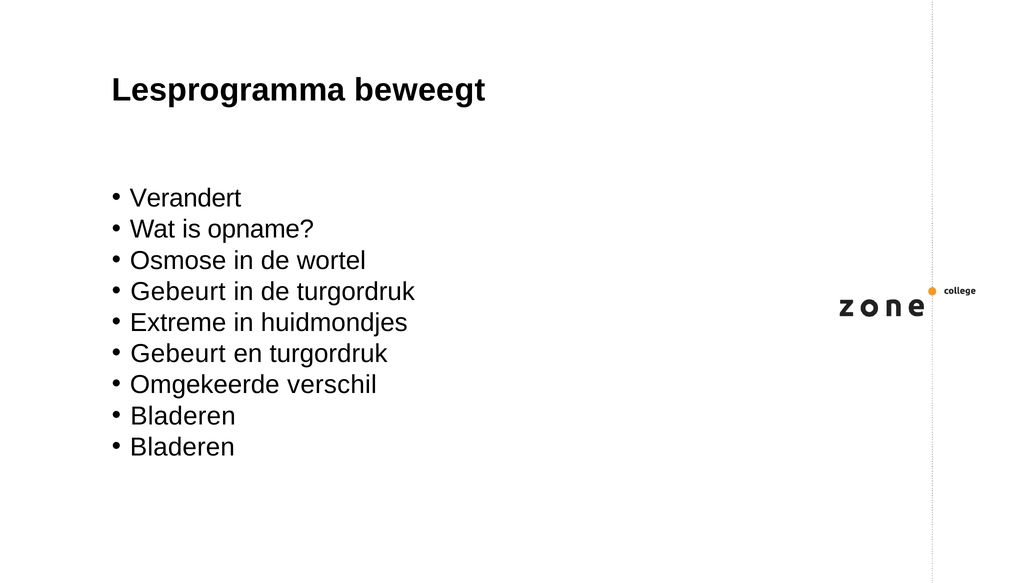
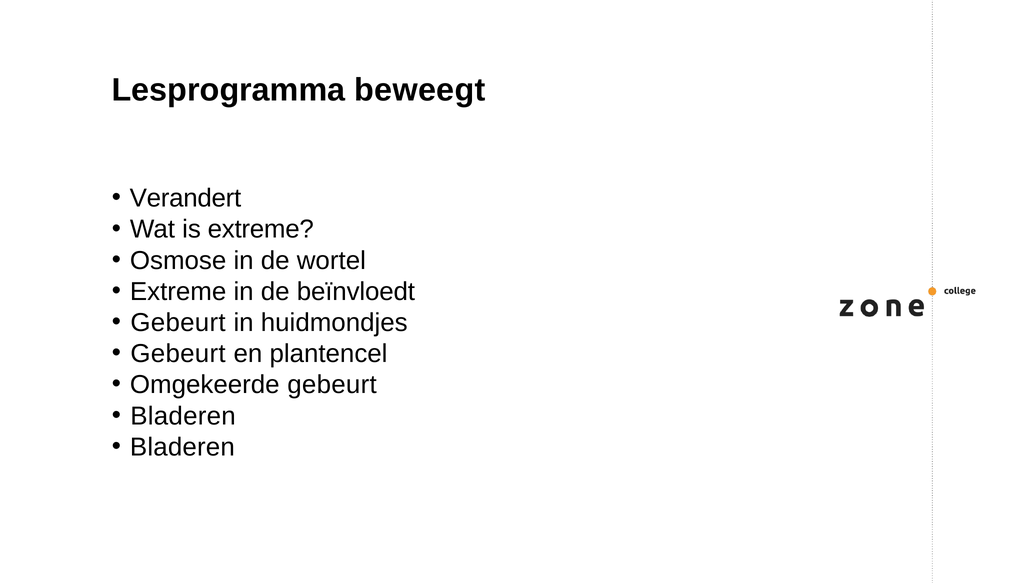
is opname: opname -> extreme
Gebeurt at (178, 291): Gebeurt -> Extreme
de turgordruk: turgordruk -> beïnvloedt
Extreme at (178, 323): Extreme -> Gebeurt
en turgordruk: turgordruk -> plantencel
Omgekeerde verschil: verschil -> gebeurt
